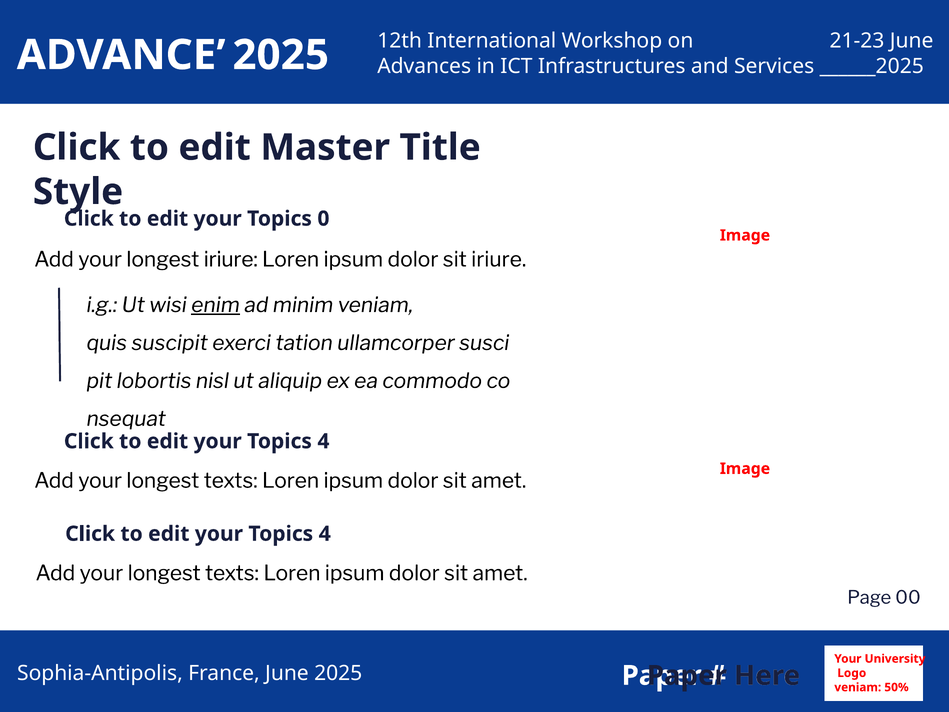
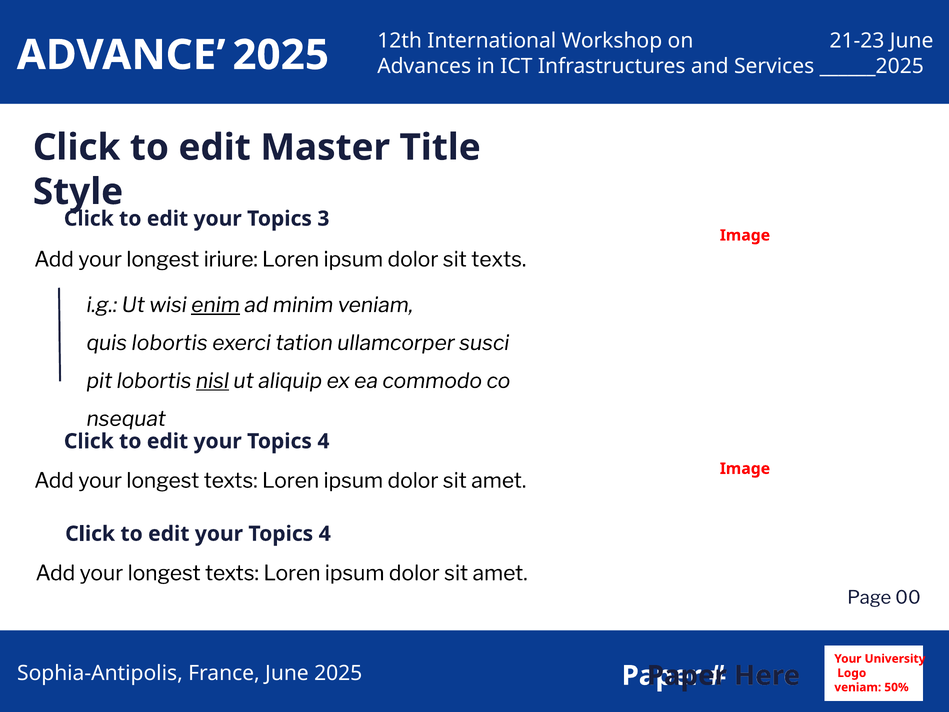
0: 0 -> 3
sit iriure: iriure -> texts
quis suscipit: suscipit -> lobortis
nisl underline: none -> present
